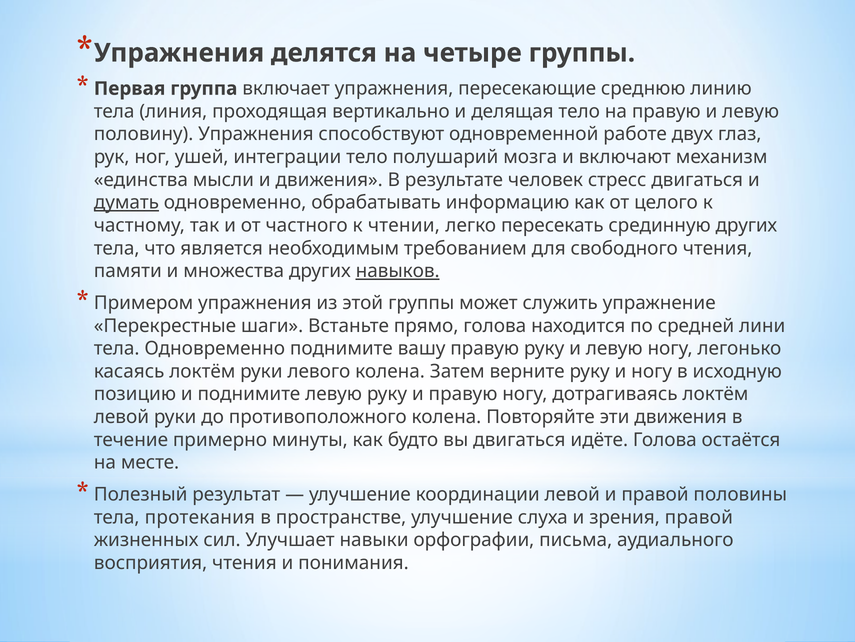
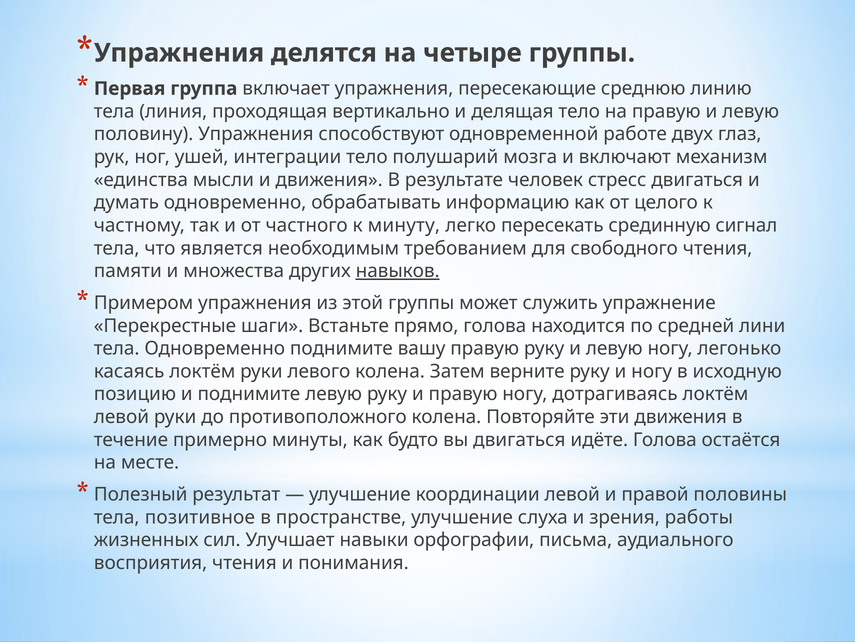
думать underline: present -> none
чтении: чтении -> минуту
срединную других: других -> сигнал
протекания: протекания -> позитивное
зрения правой: правой -> работы
